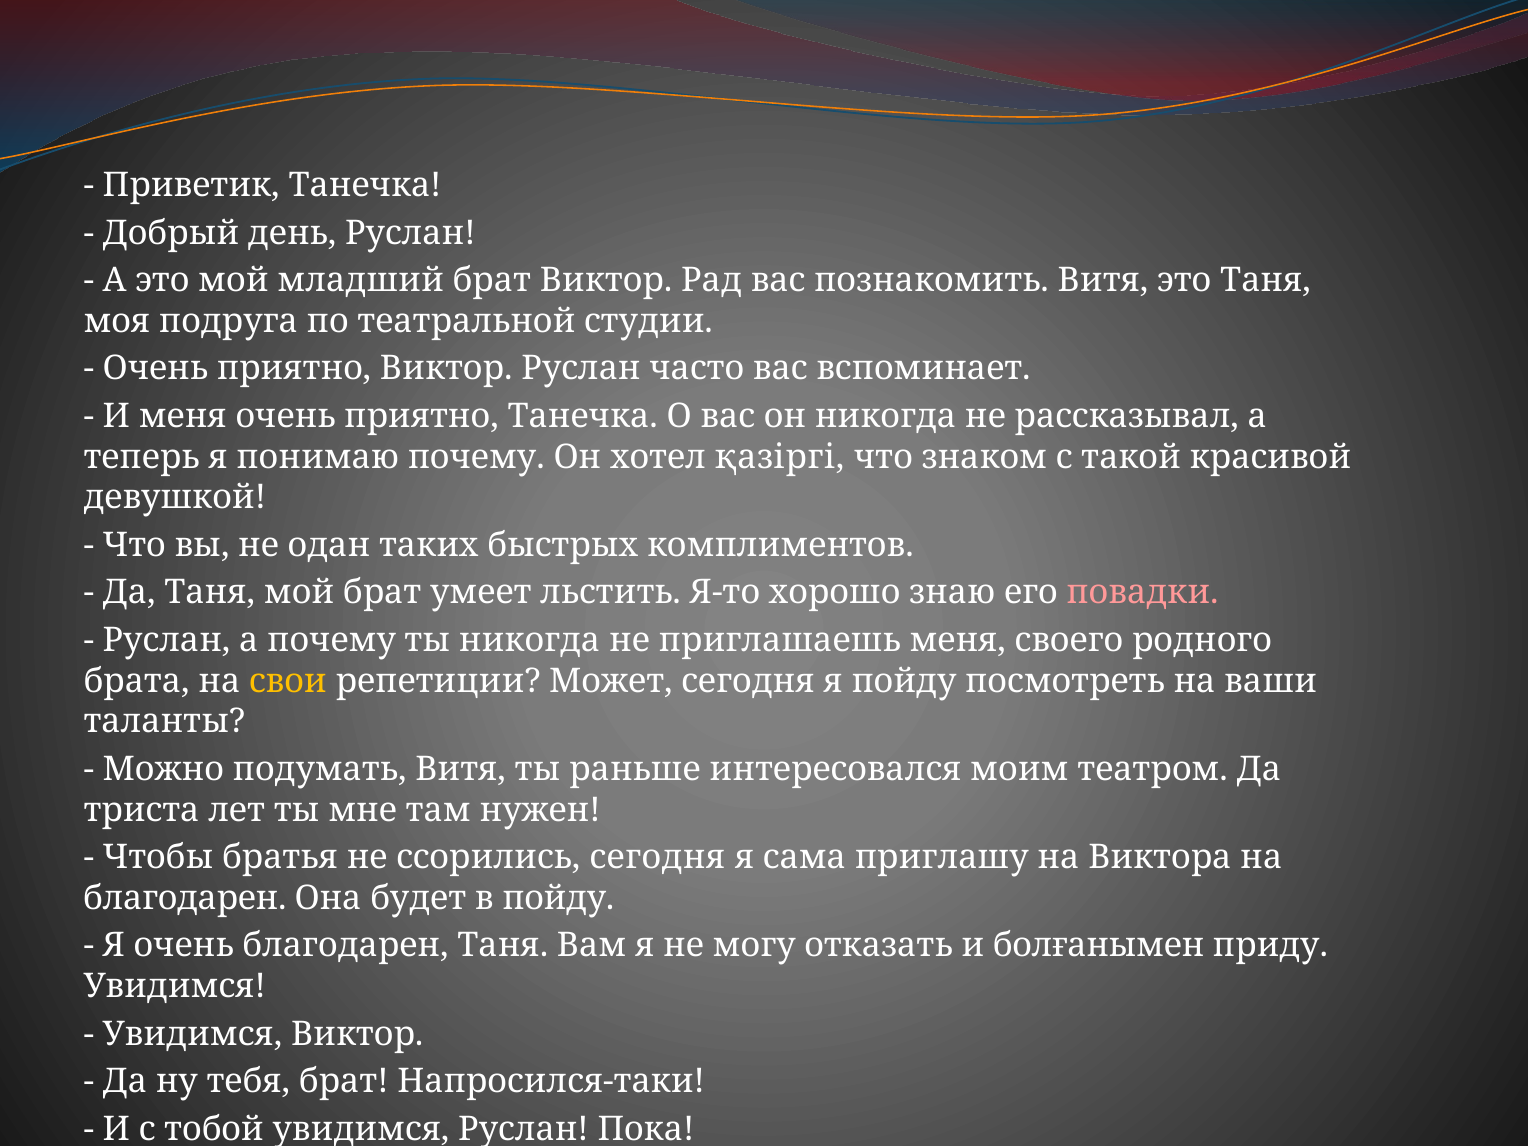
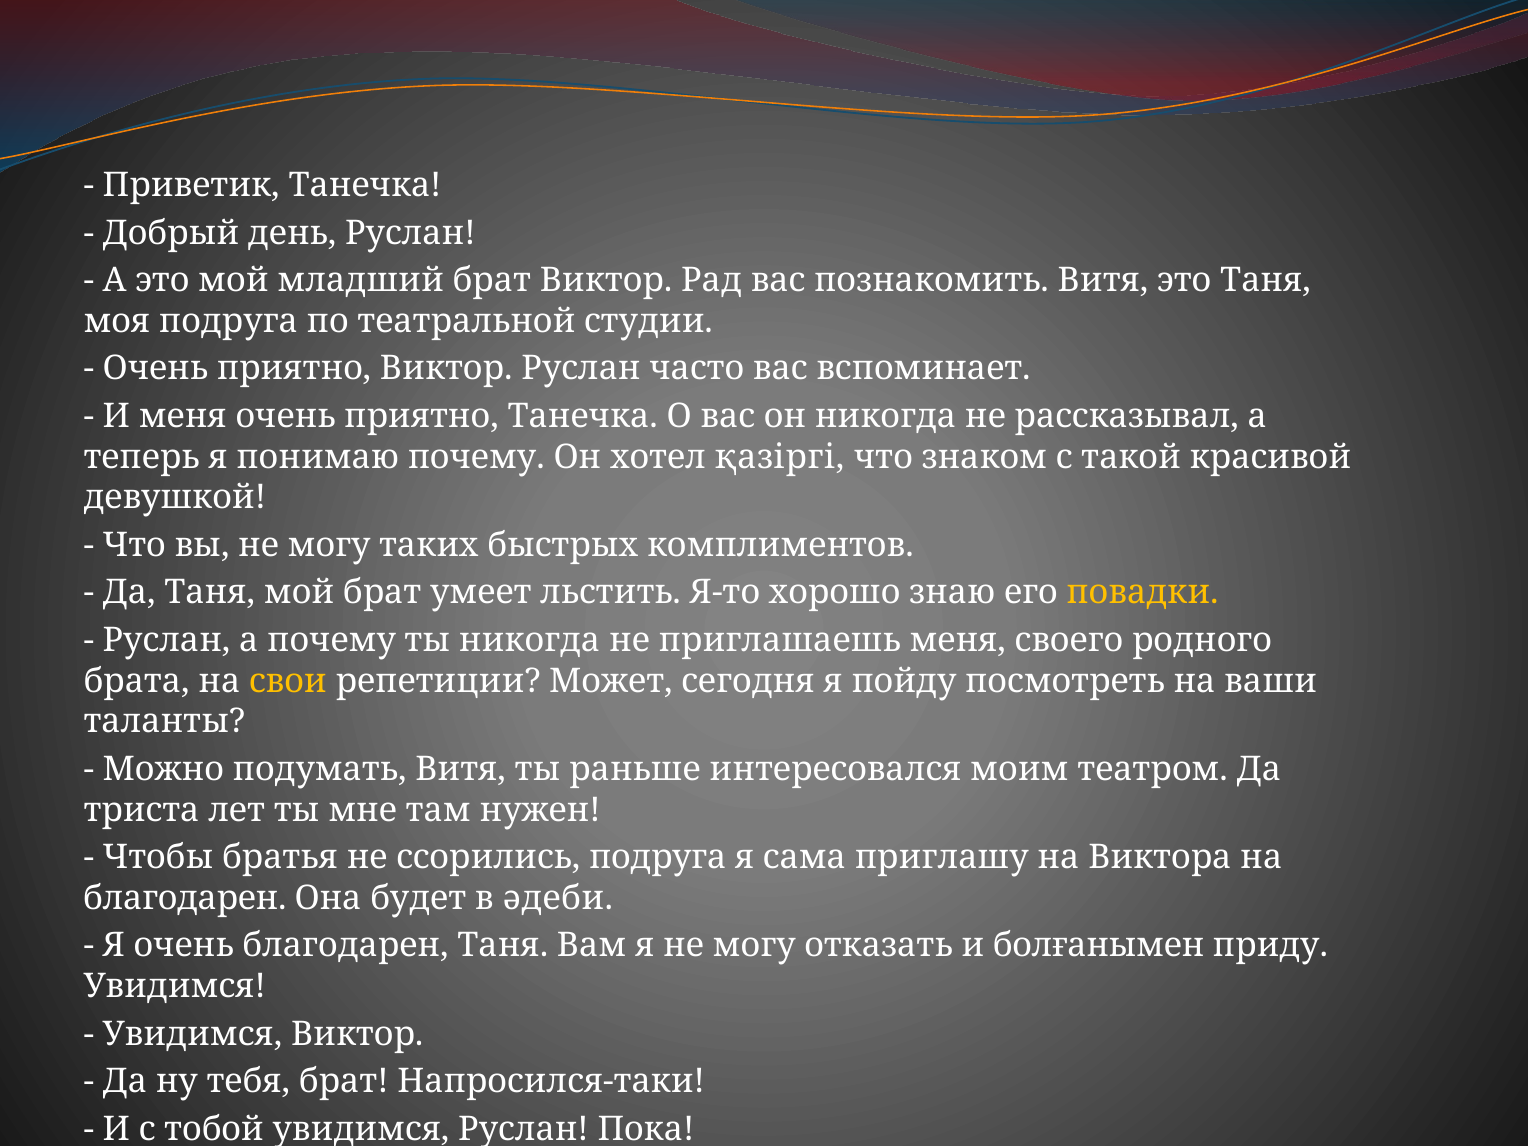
вы не одан: одан -> могу
повадки colour: pink -> yellow
ссорились сегодня: сегодня -> подруга
в пойду: пойду -> әдеби
